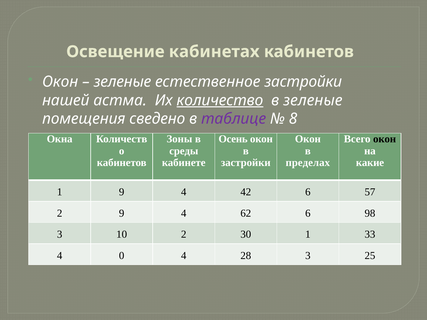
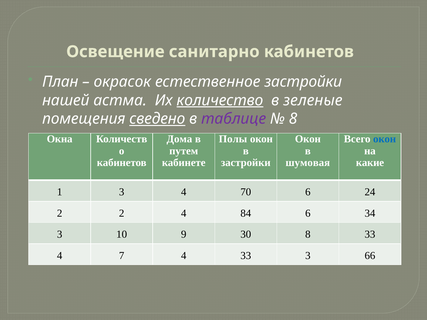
кабинетах: кабинетах -> санитарно
Окон at (60, 82): Окон -> План
зеленые at (122, 82): зеленые -> окрасок
сведено underline: none -> present
Зоны: Зоны -> Дома
Осень: Осень -> Полы
окон at (385, 139) colour: black -> blue
среды: среды -> путем
пределах: пределах -> шумовая
1 9: 9 -> 3
42: 42 -> 70
57: 57 -> 24
2 9: 9 -> 2
62: 62 -> 84
98: 98 -> 34
10 2: 2 -> 9
30 1: 1 -> 8
0: 0 -> 7
4 28: 28 -> 33
25: 25 -> 66
